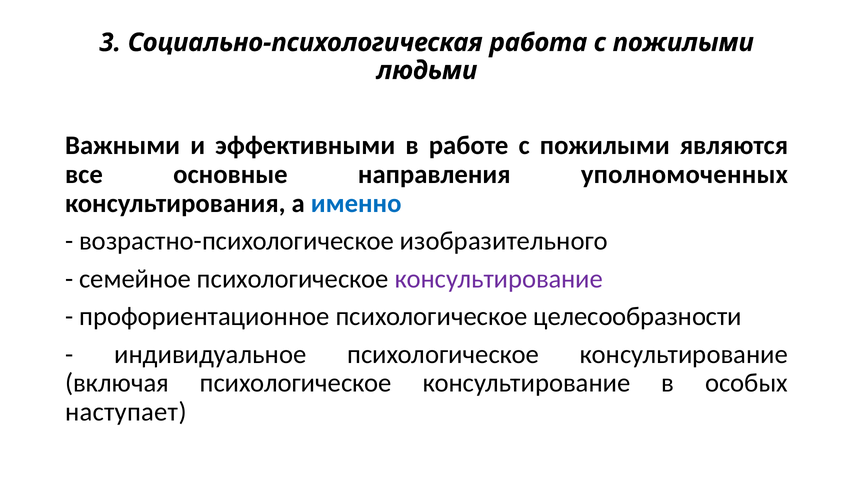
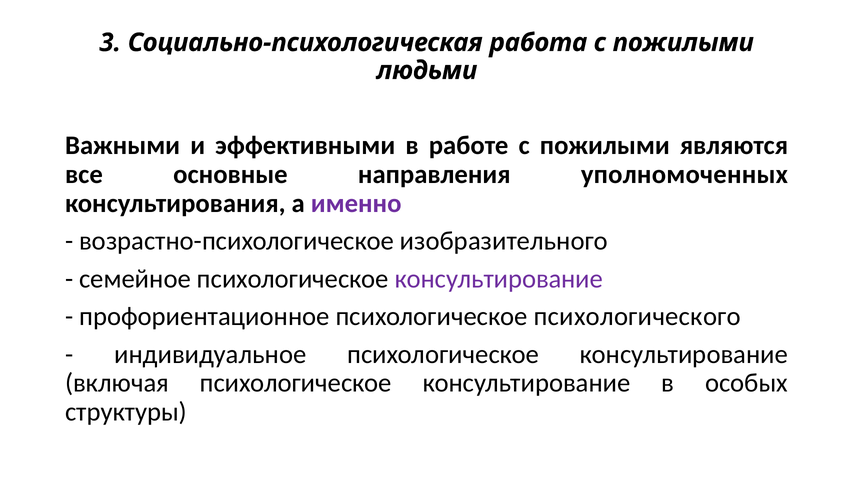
именно colour: blue -> purple
целесообразности: целесообразности -> психологического
наступает: наступает -> структуры
